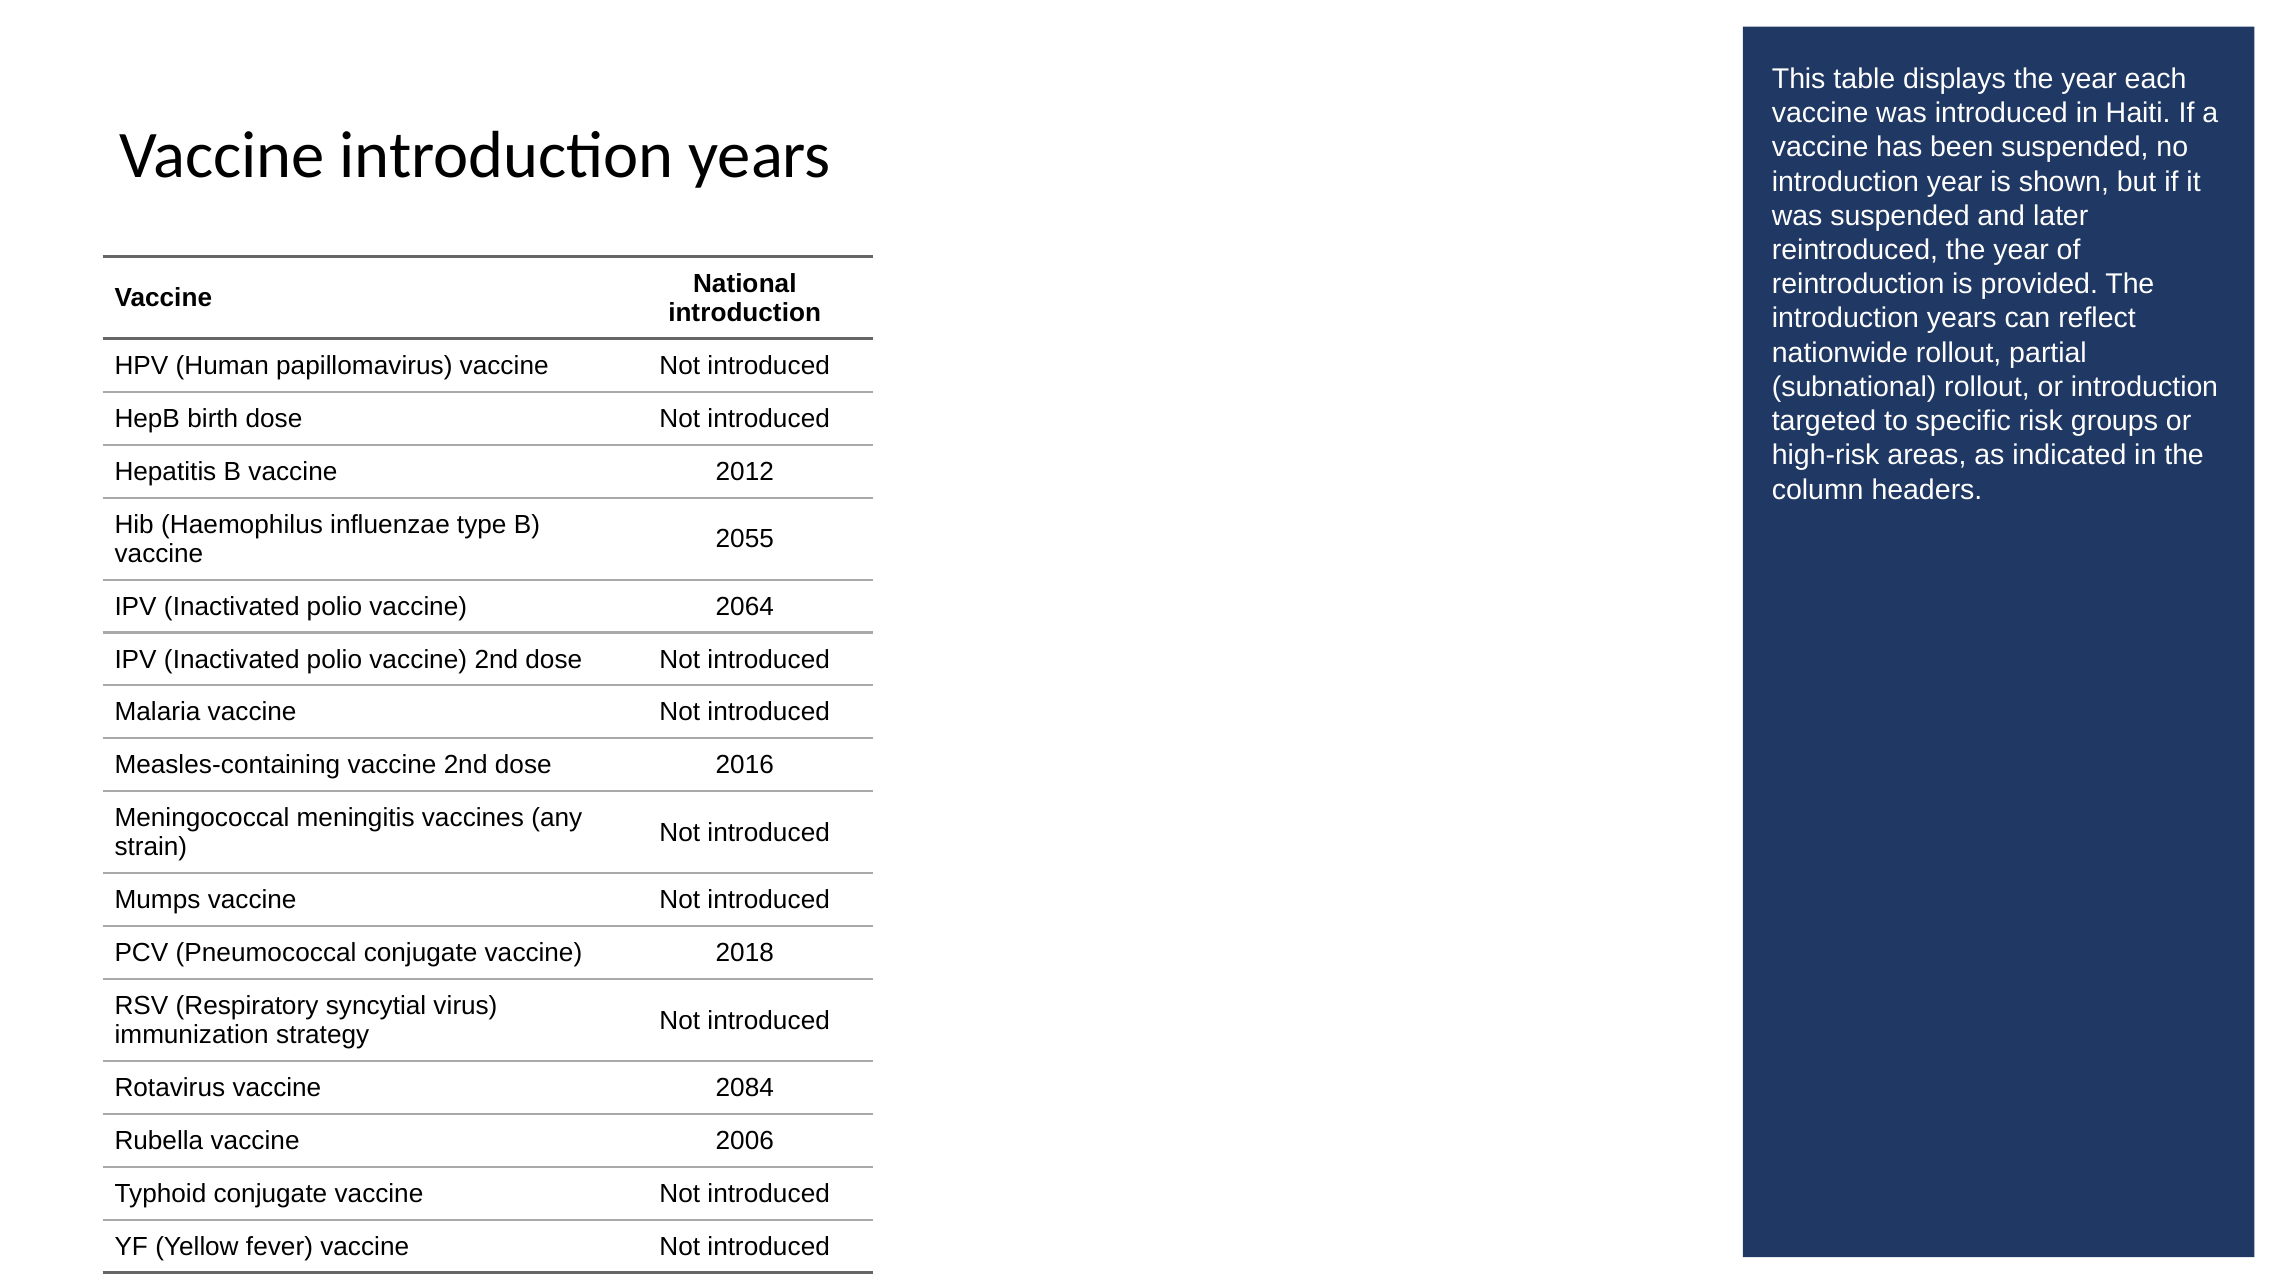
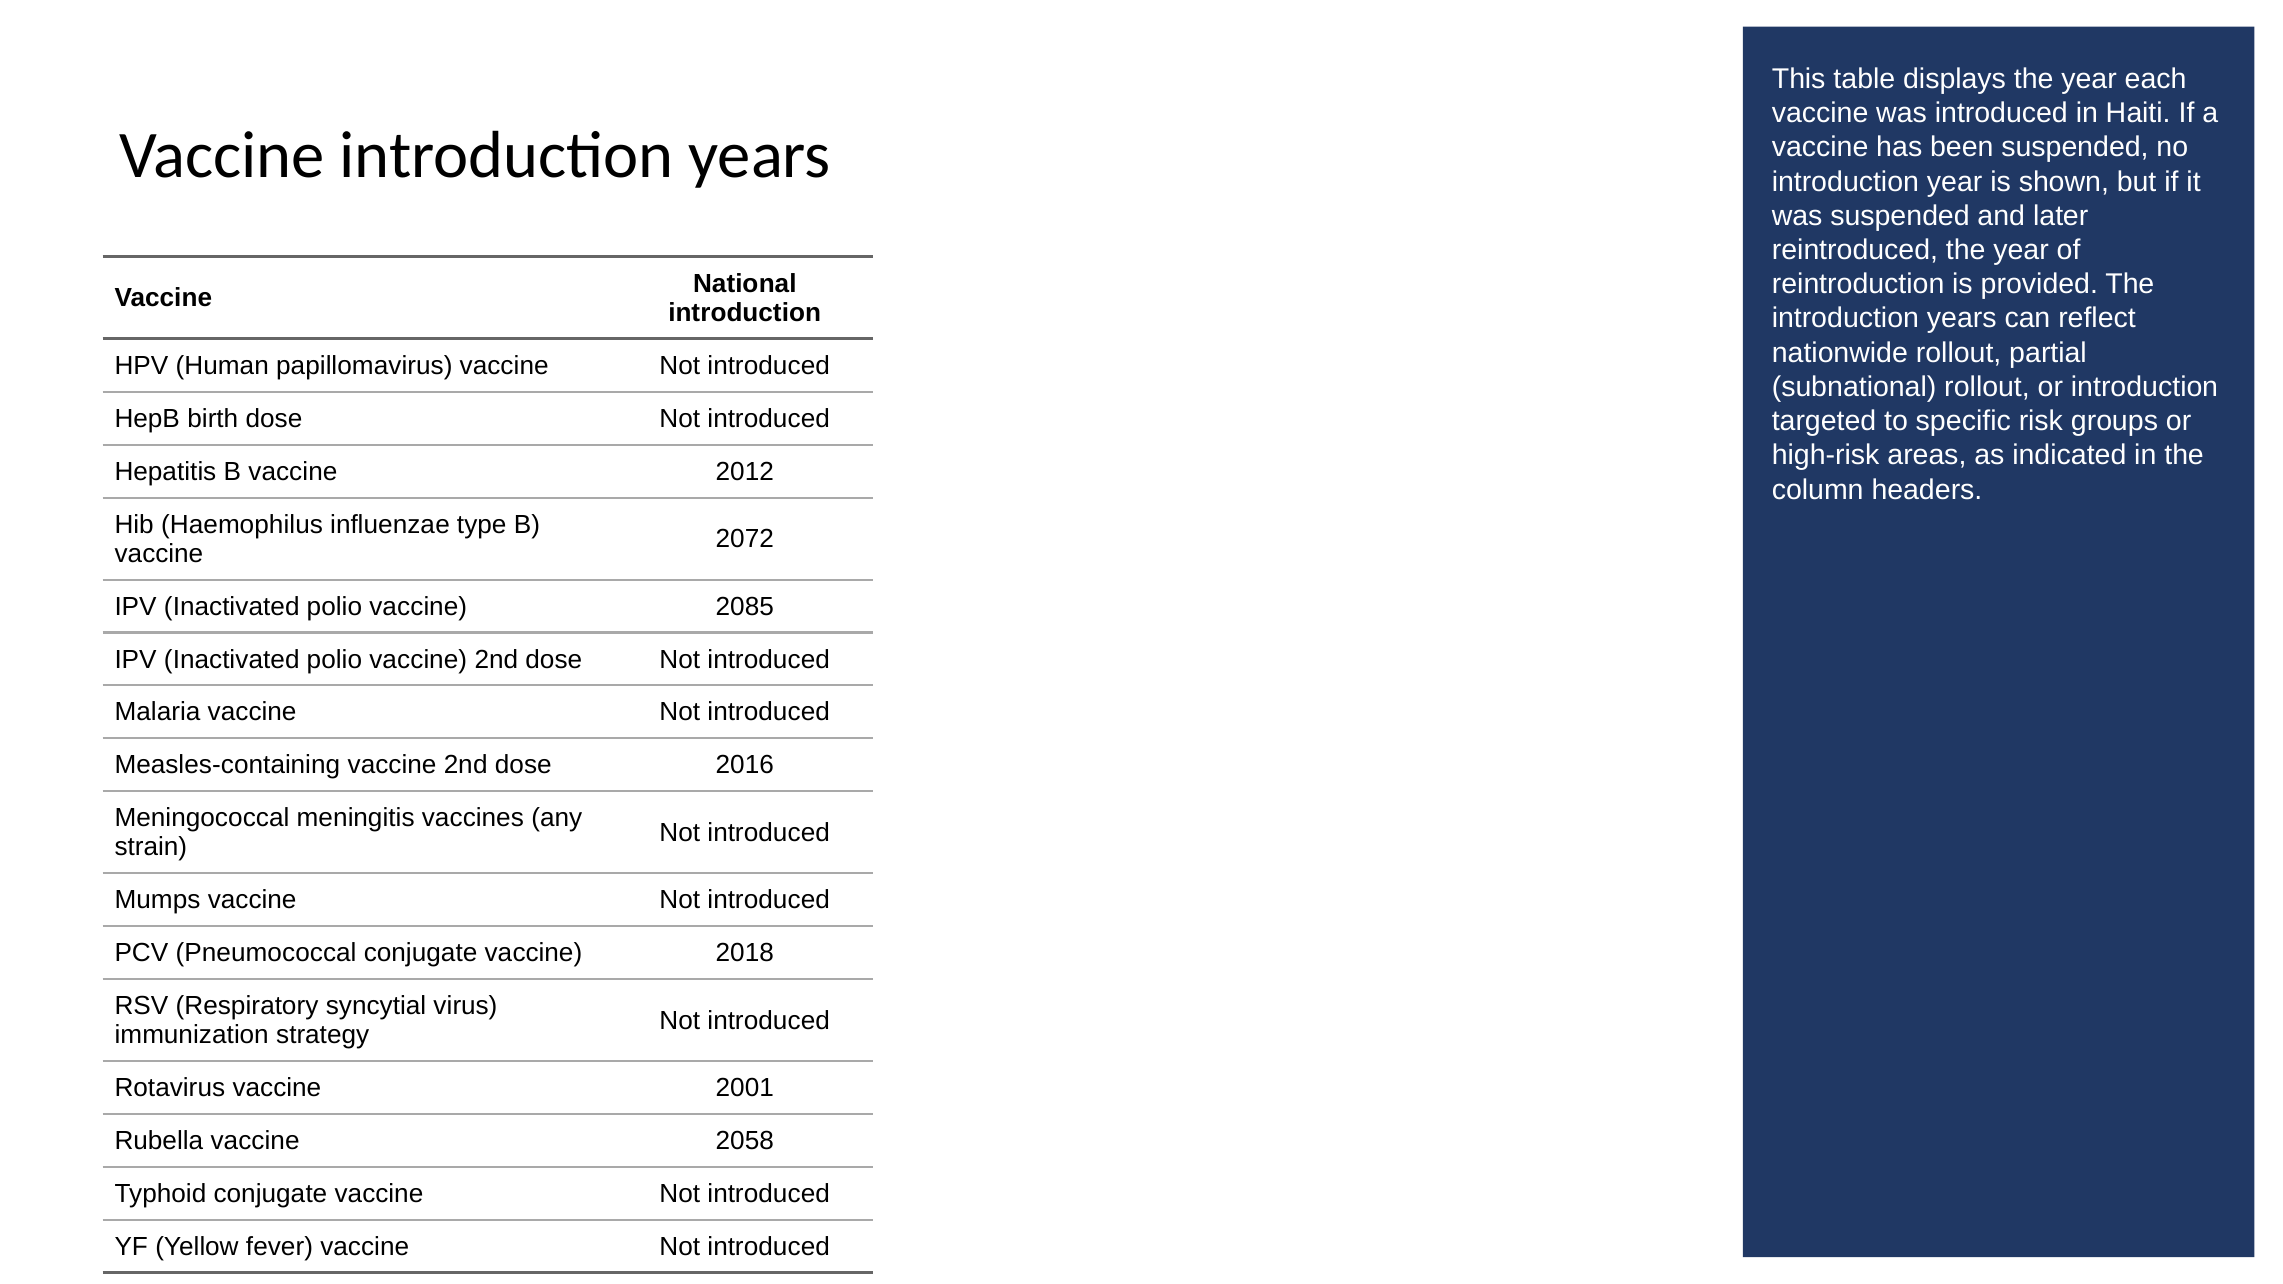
2055: 2055 -> 2072
2064: 2064 -> 2085
2084: 2084 -> 2001
2006: 2006 -> 2058
